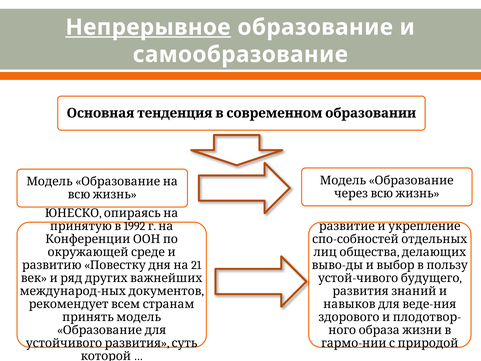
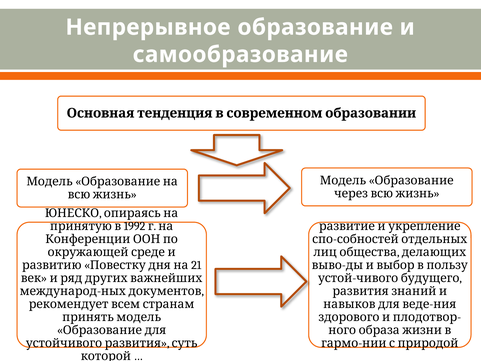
Непрерывное underline: present -> none
